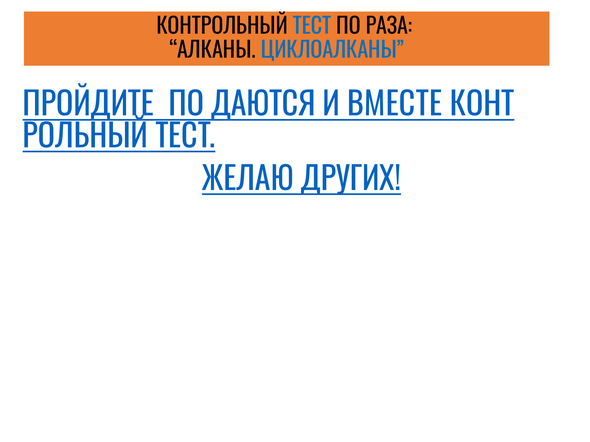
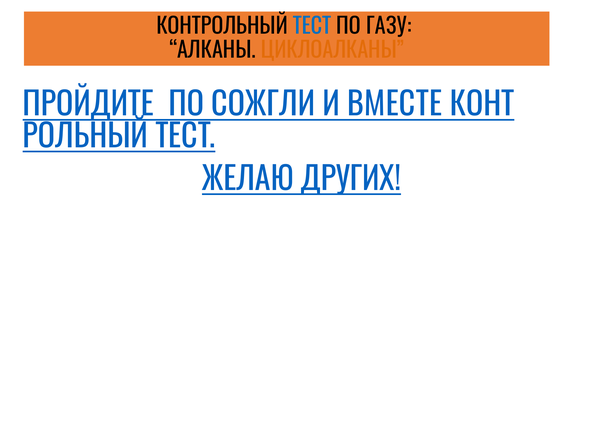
РАЗА: РАЗА -> ГАЗУ
ЦИКЛОАЛКАНЫ colour: blue -> orange
ДАЮТСЯ: ДАЮТСЯ -> СОЖГЛИ
